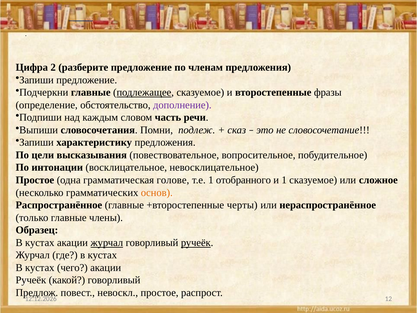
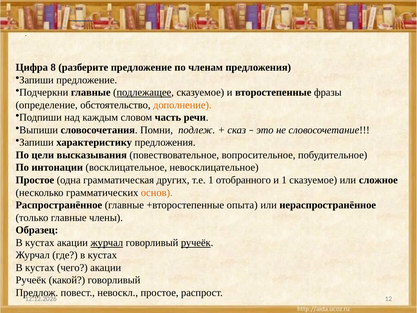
2: 2 -> 8
дополнение colour: purple -> orange
голове: голове -> других
черты: черты -> опыта
